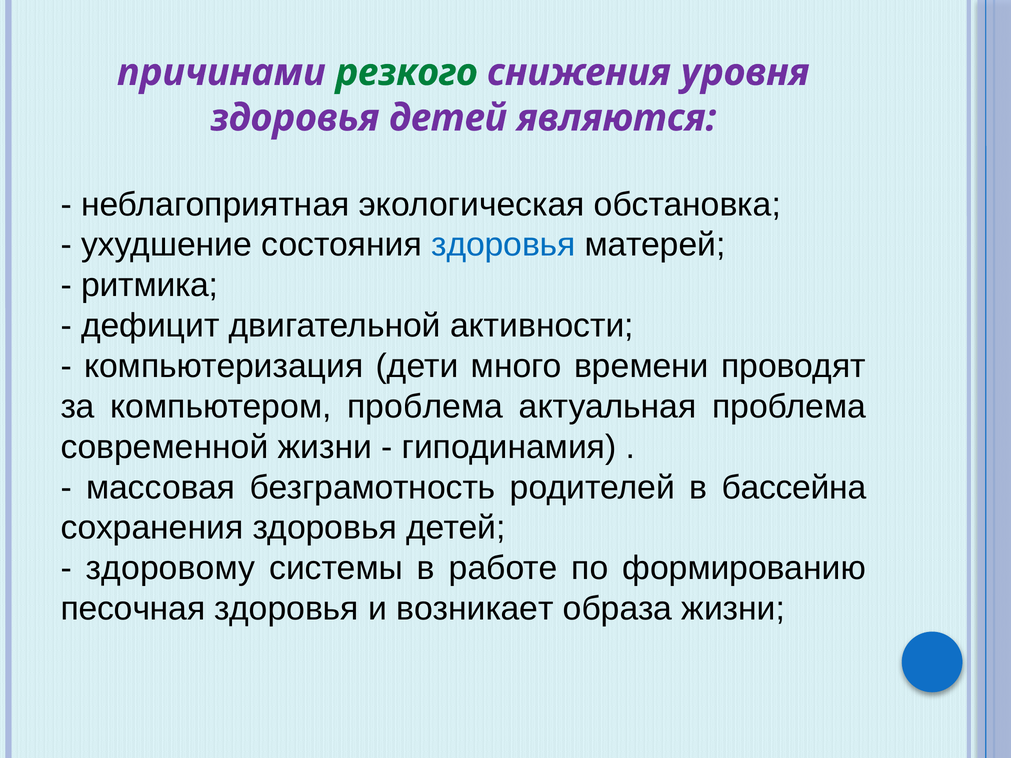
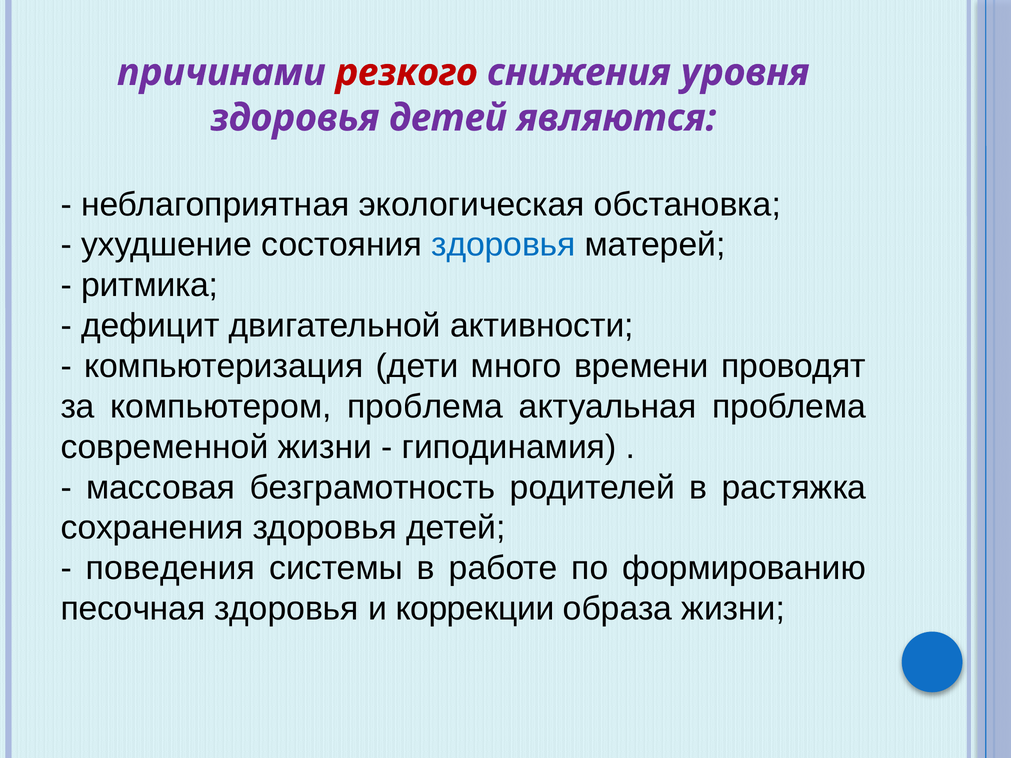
резкого colour: green -> red
бассейна: бассейна -> растяжка
здоровому: здоровому -> поведения
возникает: возникает -> коррекции
